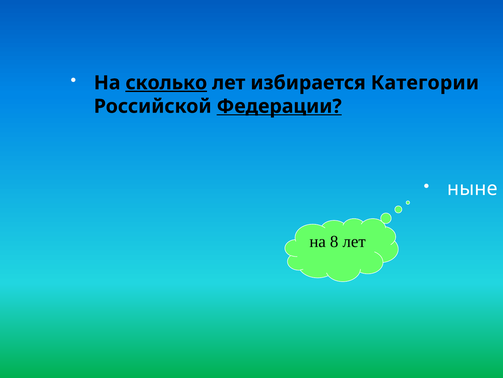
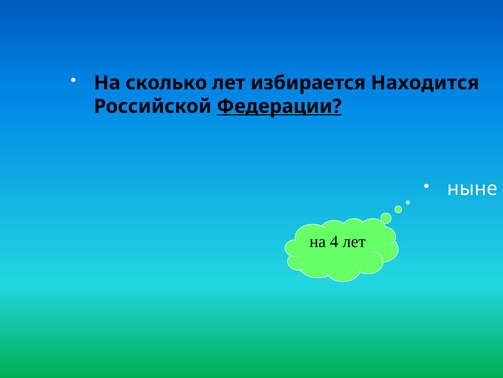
сколько underline: present -> none
Категории: Категории -> Находится
8: 8 -> 4
